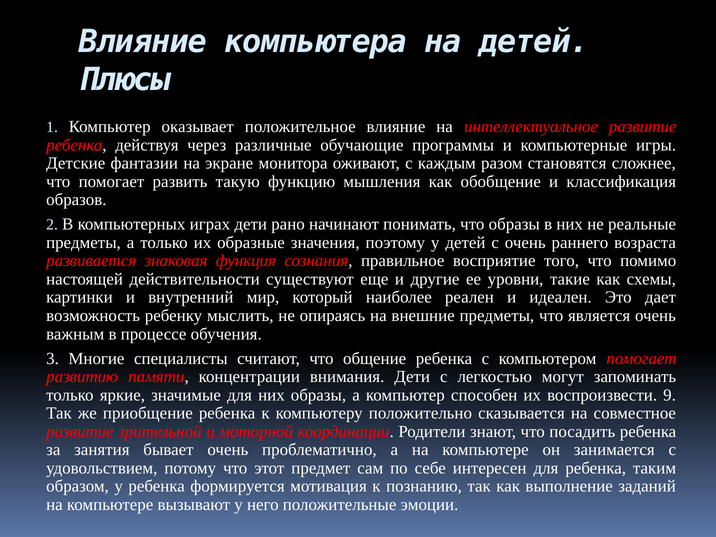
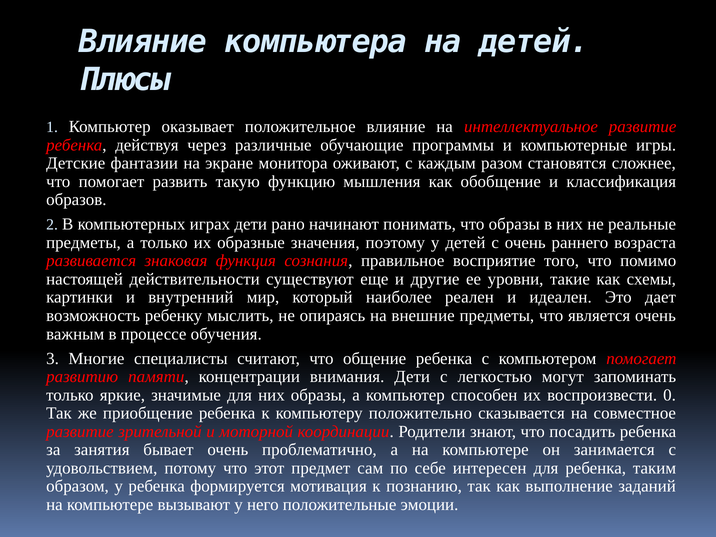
9: 9 -> 0
